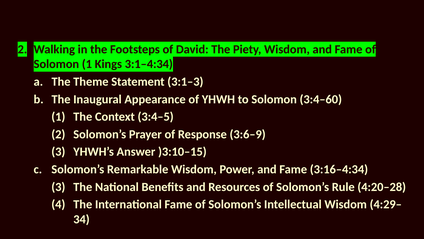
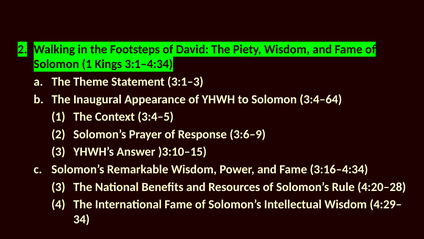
3:4–60: 3:4–60 -> 3:4–64
